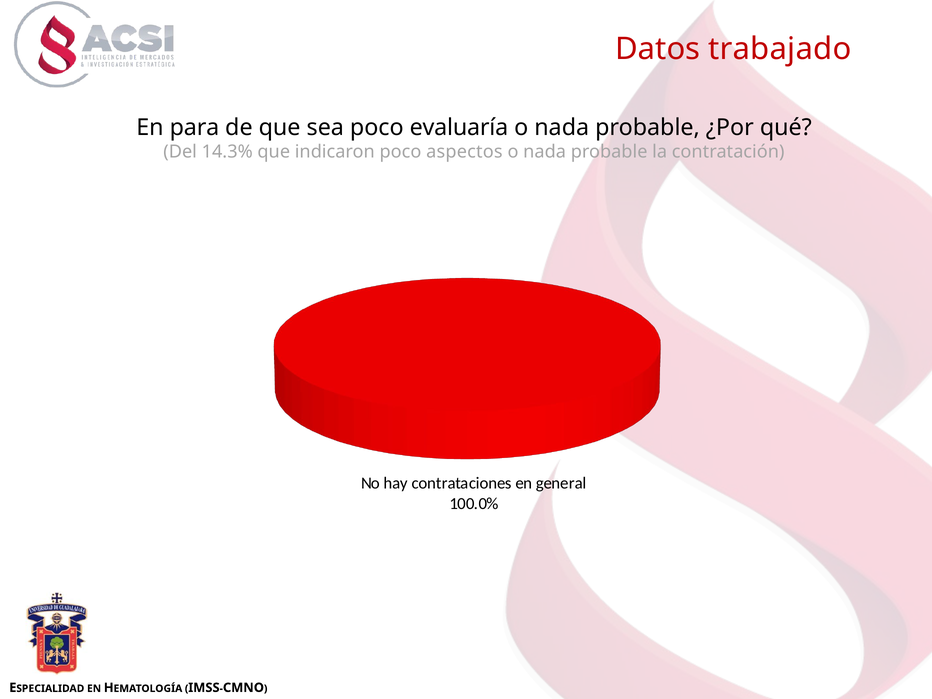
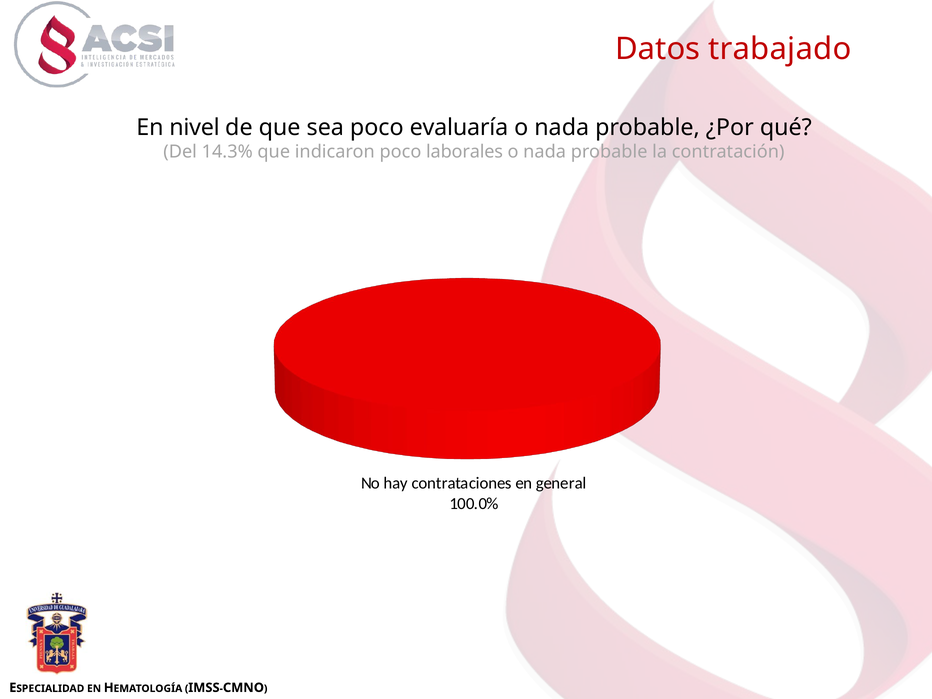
para: para -> nivel
aspectos: aspectos -> laborales
